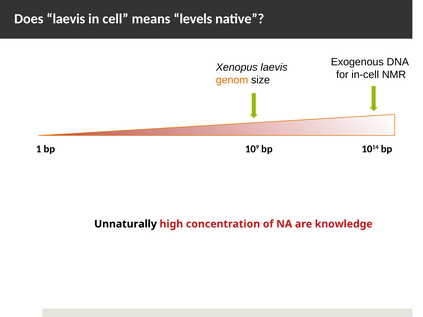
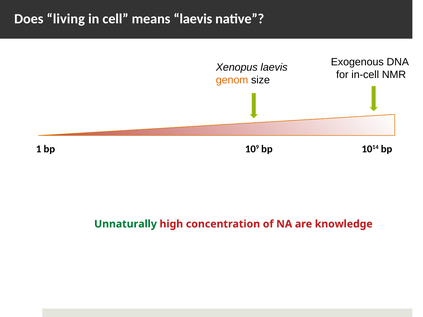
Does laevis: laevis -> living
means levels: levels -> laevis
Unnaturally colour: black -> green
